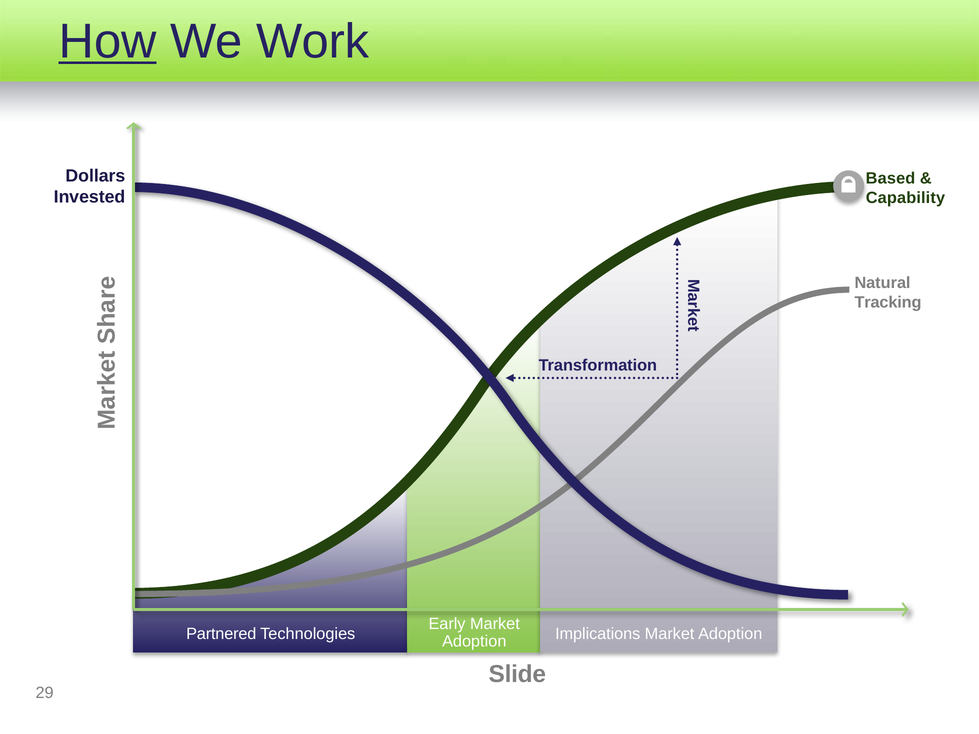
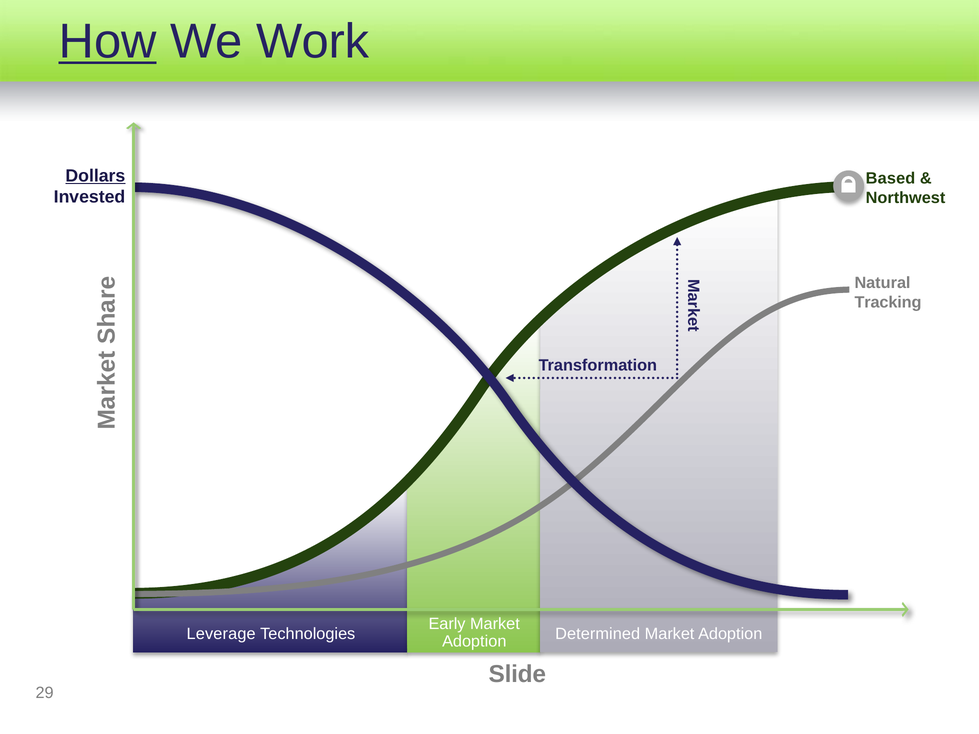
Dollars underline: none -> present
Capability: Capability -> Northwest
Partnered: Partnered -> Leverage
Implications: Implications -> Determined
